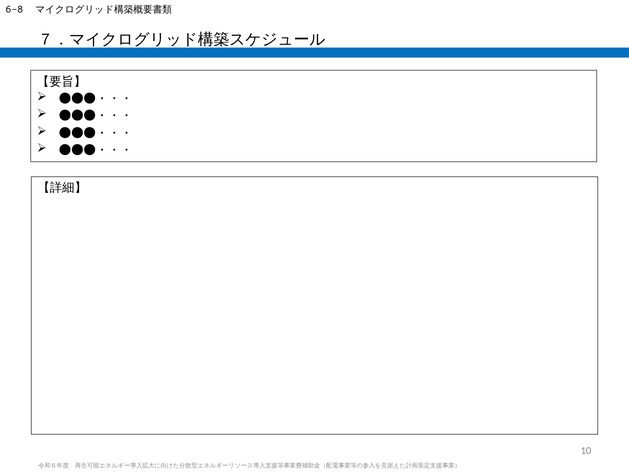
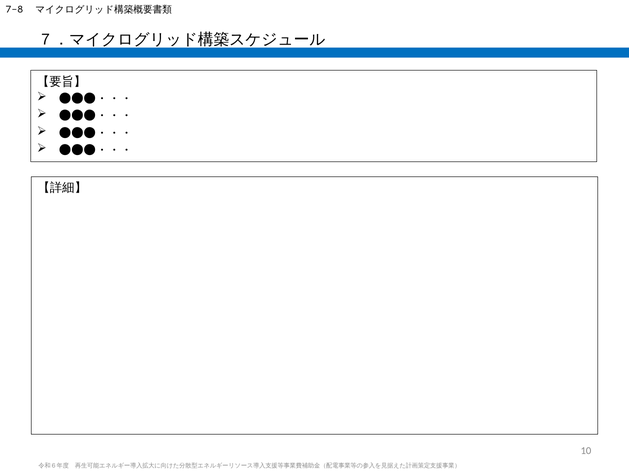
6-8: 6-8 -> 7-8
